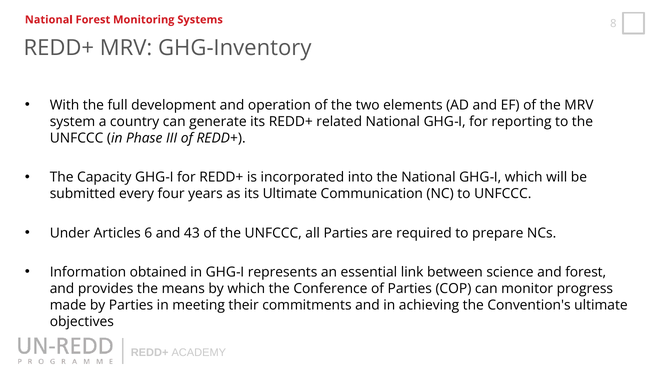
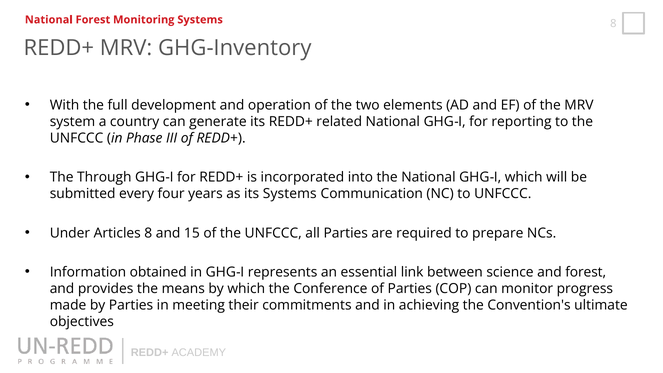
Capacity: Capacity -> Through
its Ultimate: Ultimate -> Systems
Articles 6: 6 -> 8
43: 43 -> 15
